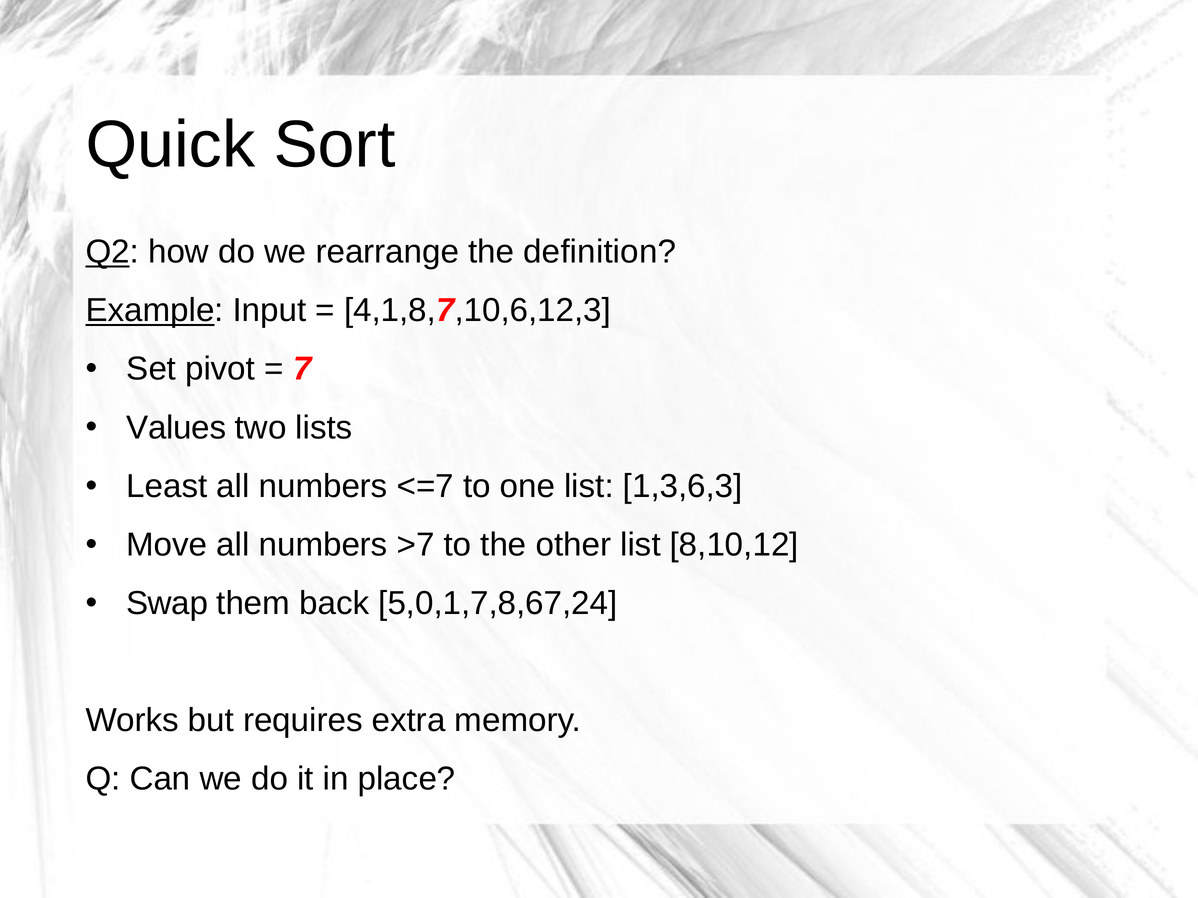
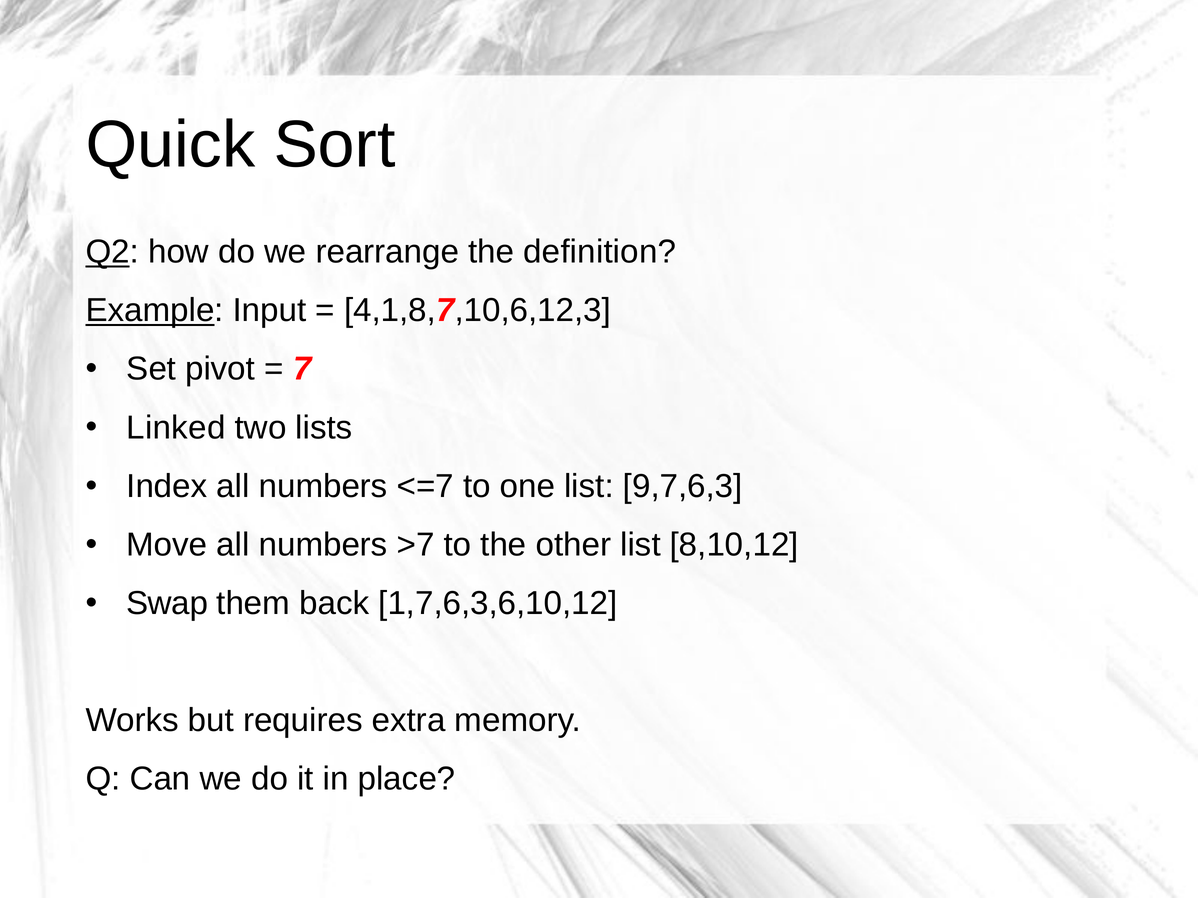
Values: Values -> Linked
Least: Least -> Index
1,3,6,3: 1,3,6,3 -> 9,7,6,3
5,0,1,7,8,67,24: 5,0,1,7,8,67,24 -> 1,7,6,3,6,10,12
